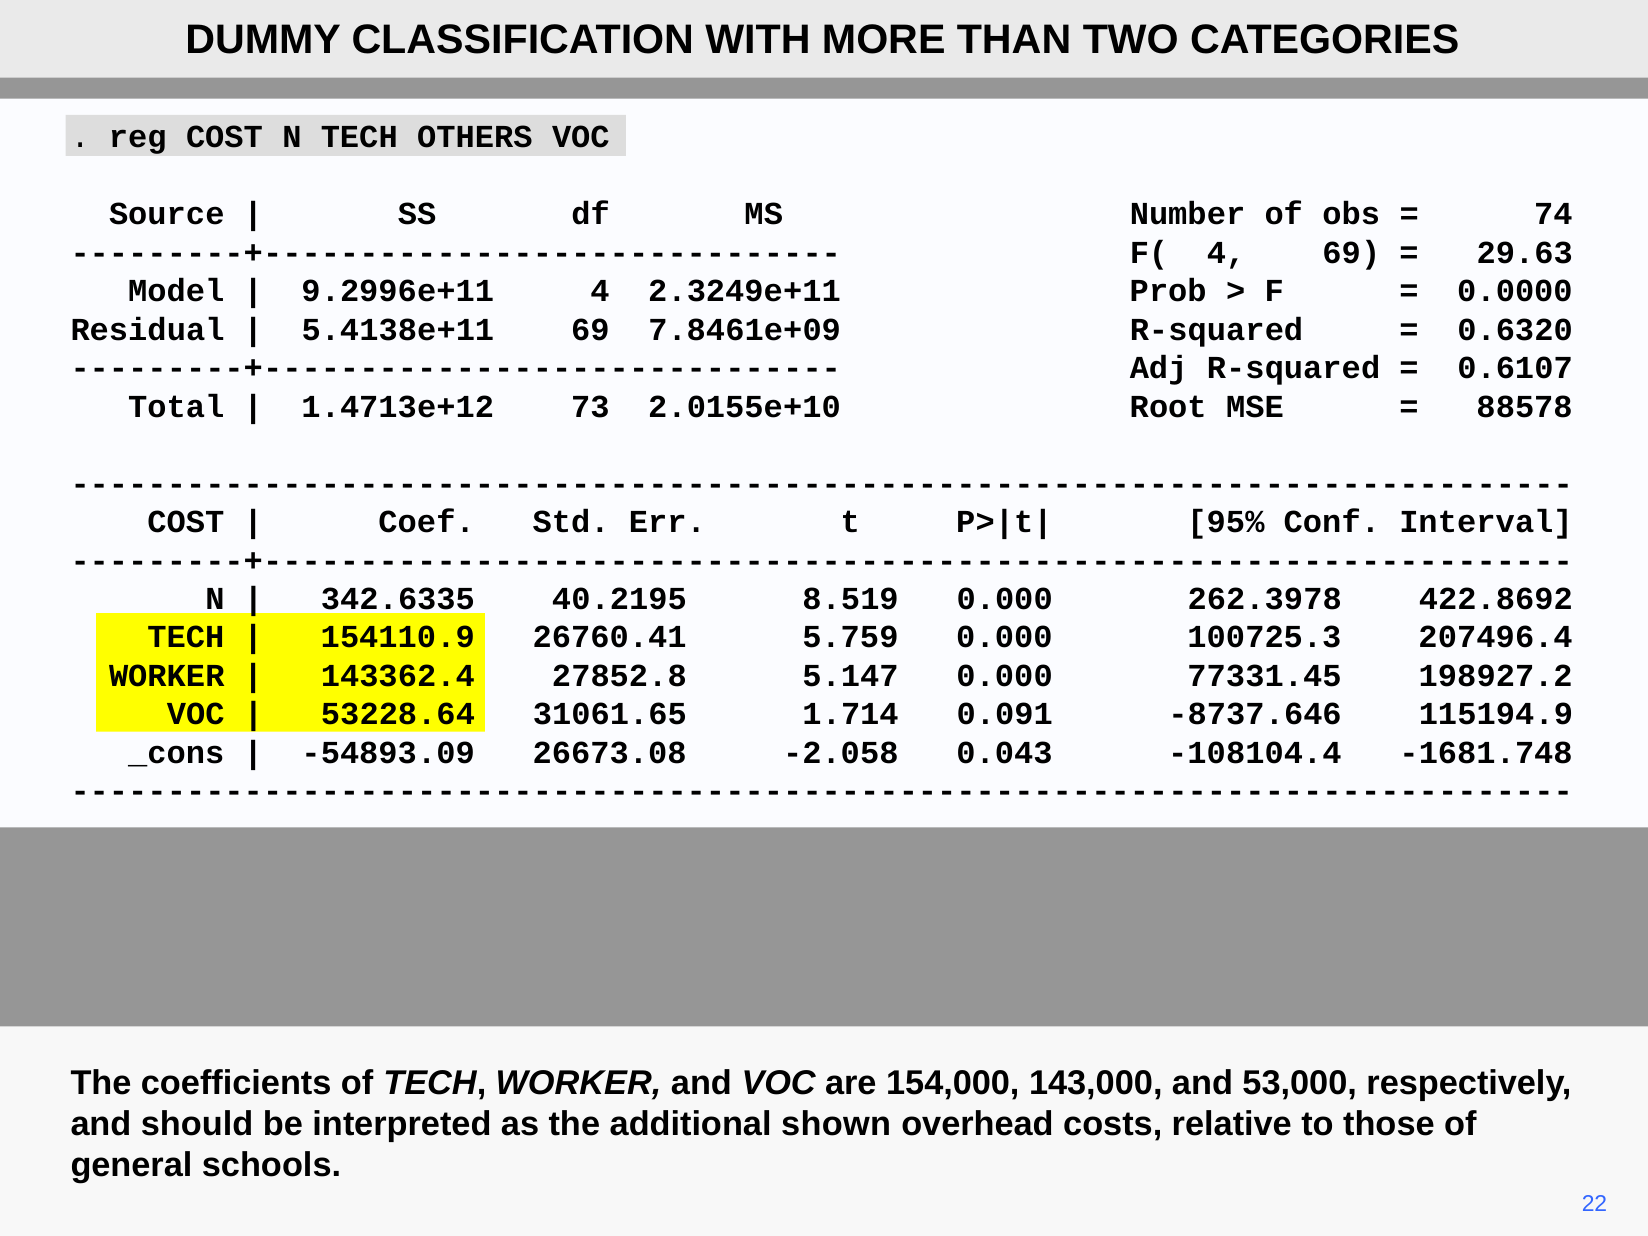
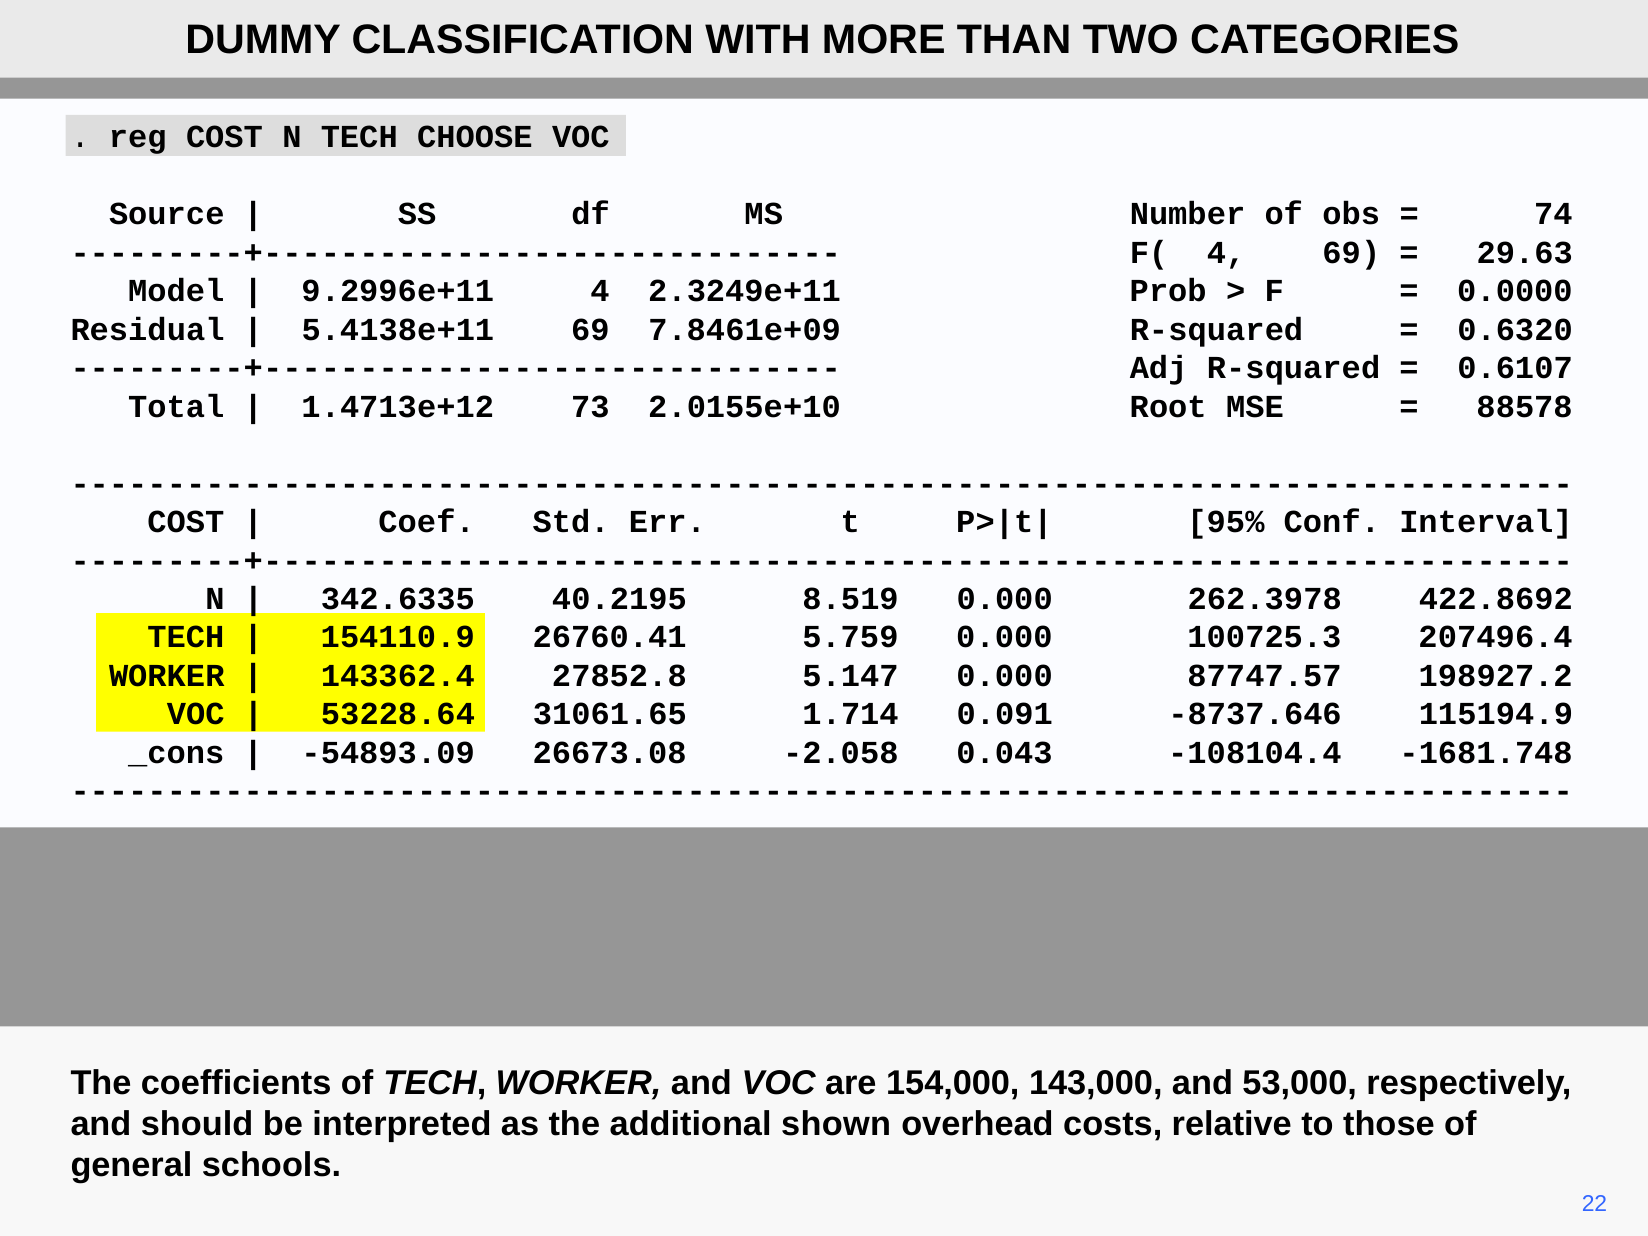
OTHERS: OTHERS -> CHOOSE
77331.45: 77331.45 -> 87747.57
